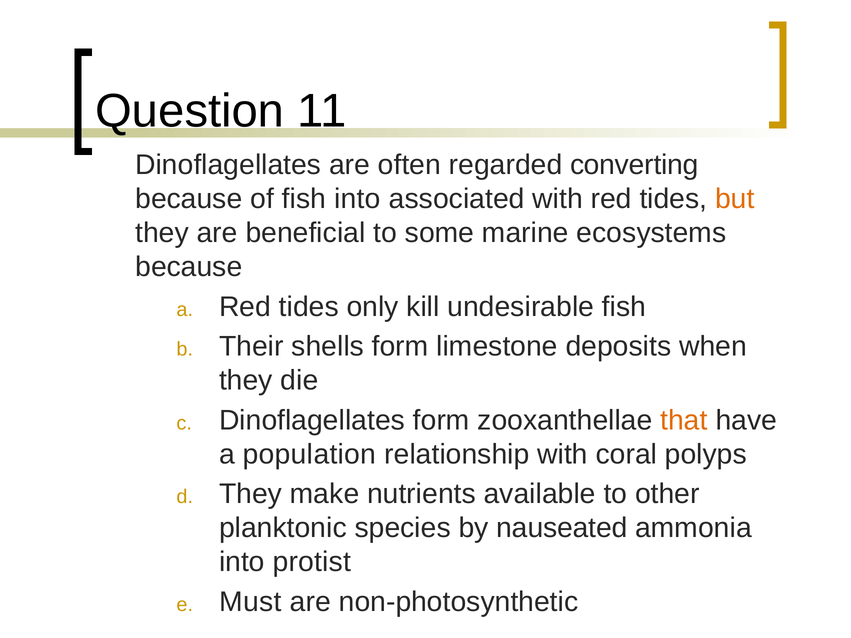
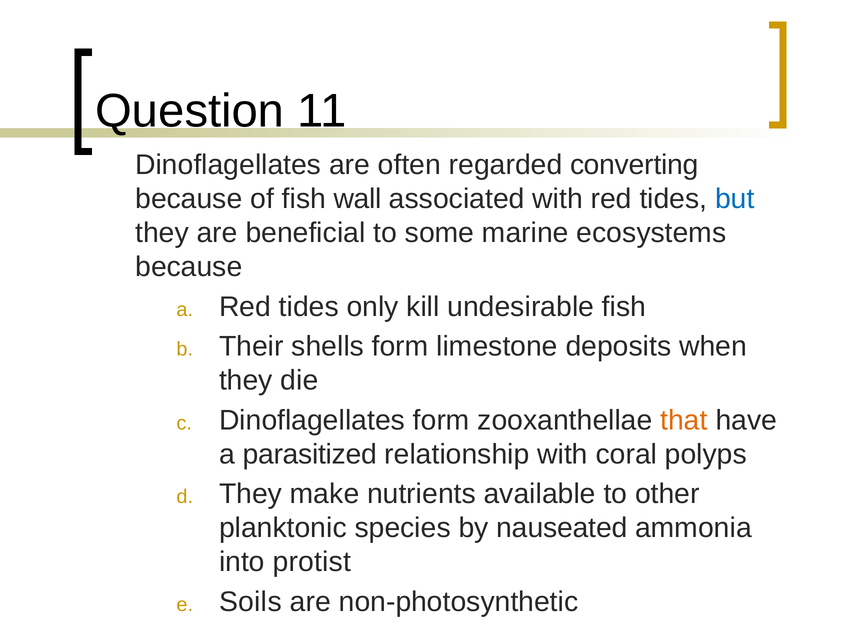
fish into: into -> wall
but colour: orange -> blue
population: population -> parasitized
Must: Must -> Soils
